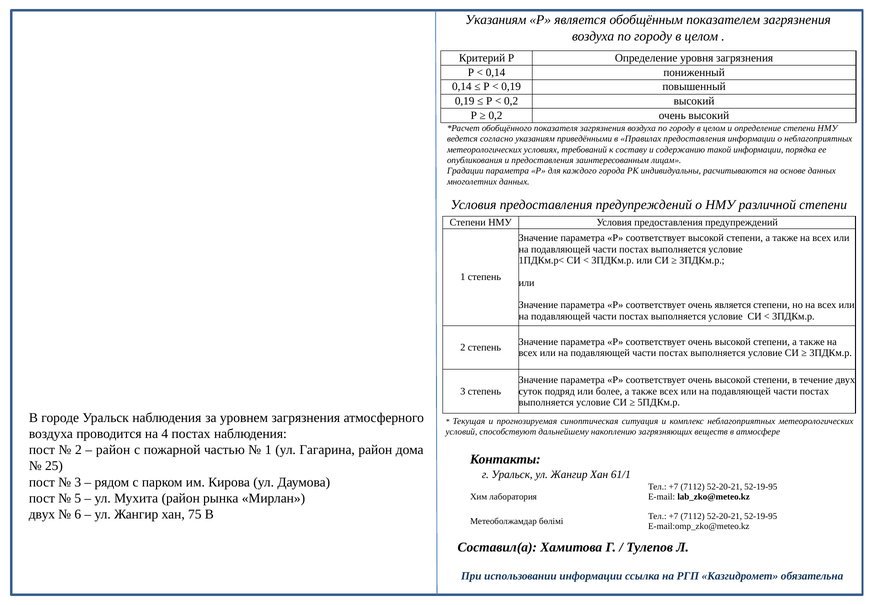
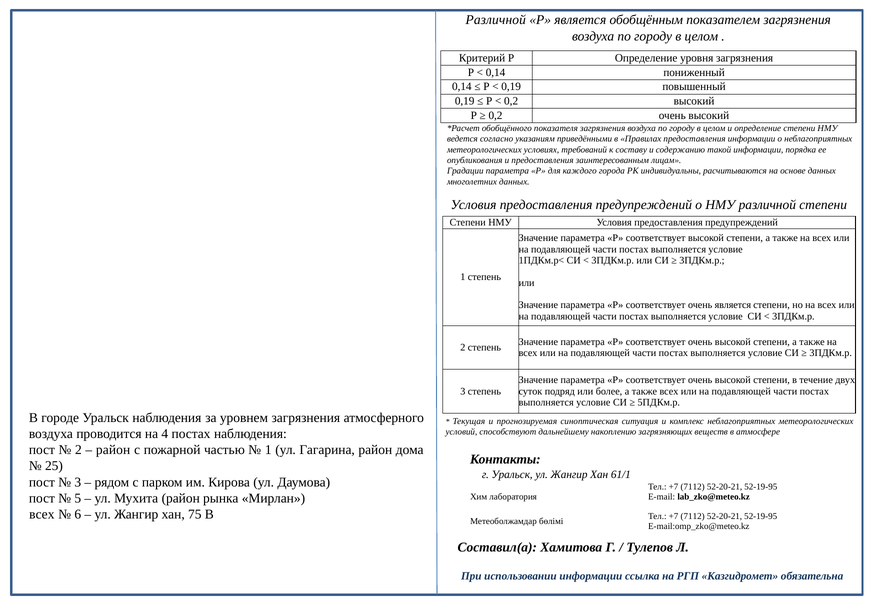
Указаниям at (496, 20): Указаниям -> Различной
двух at (42, 514): двух -> всех
